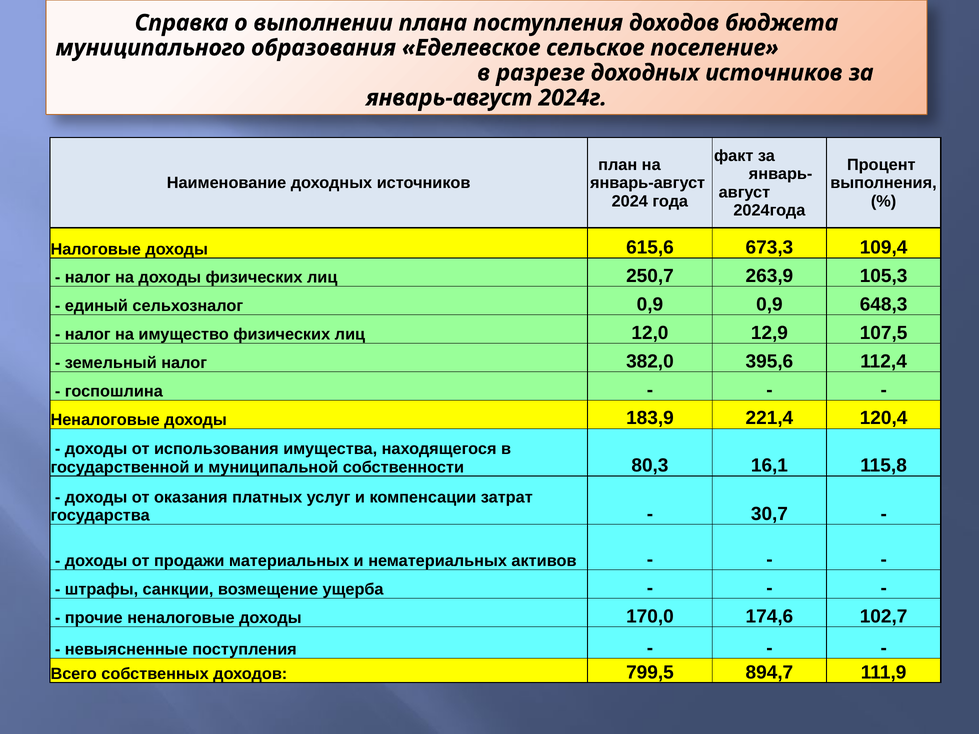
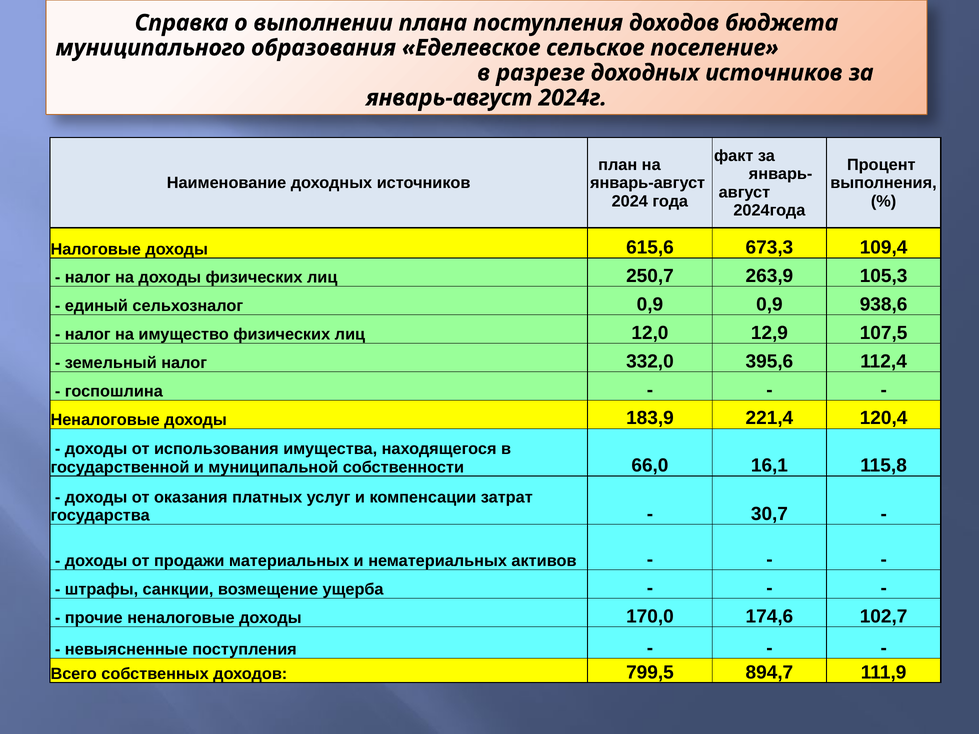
648,3: 648,3 -> 938,6
382,0: 382,0 -> 332,0
80,3: 80,3 -> 66,0
